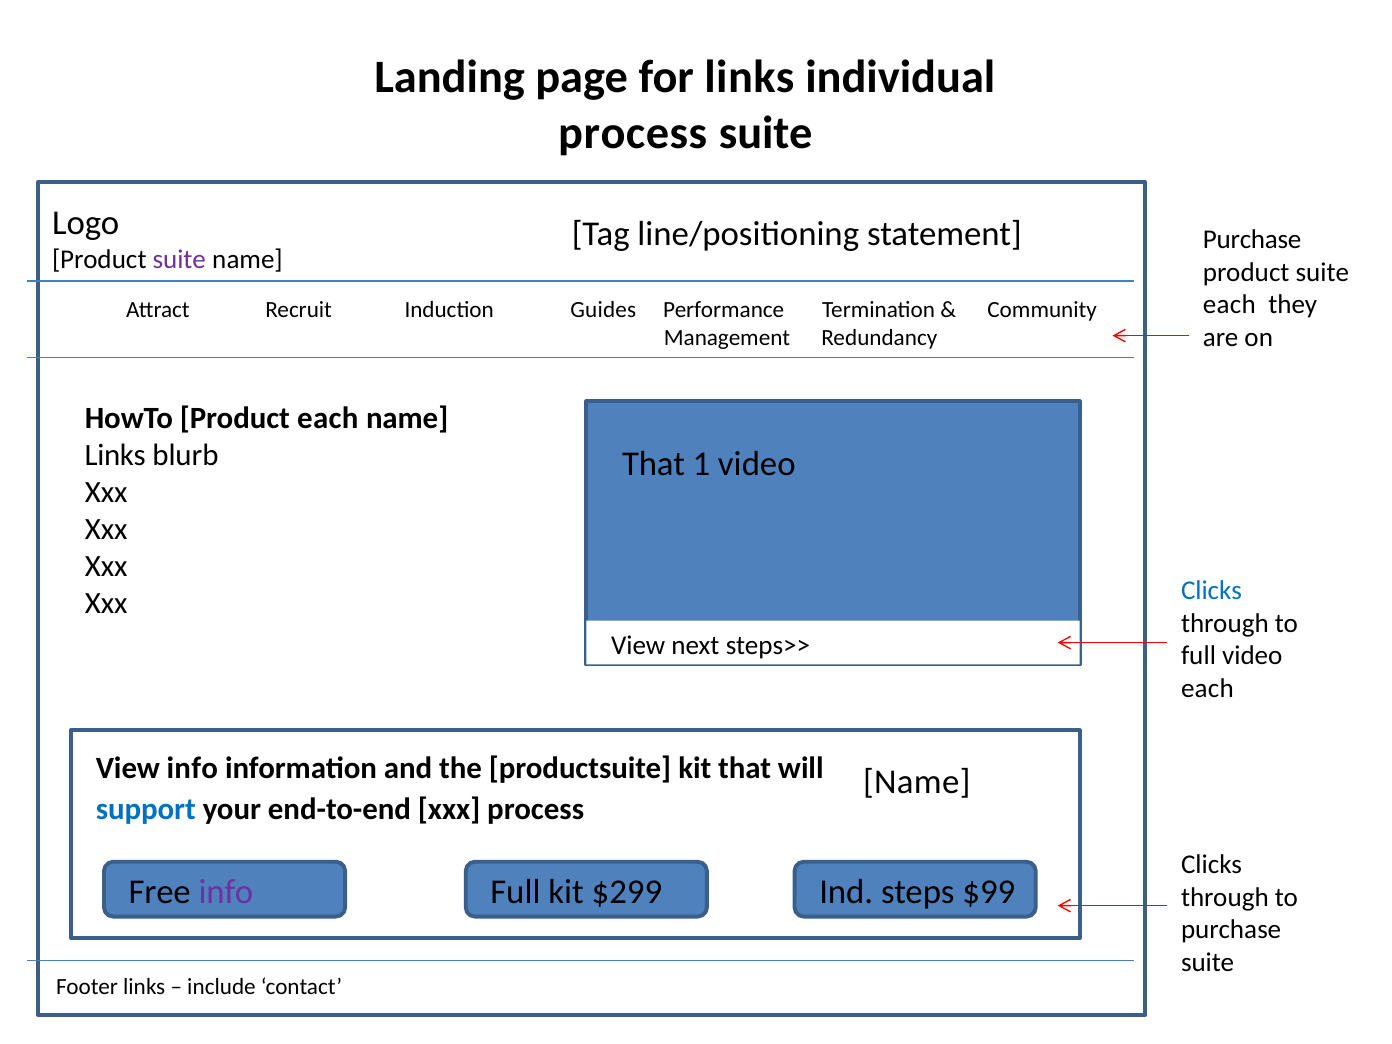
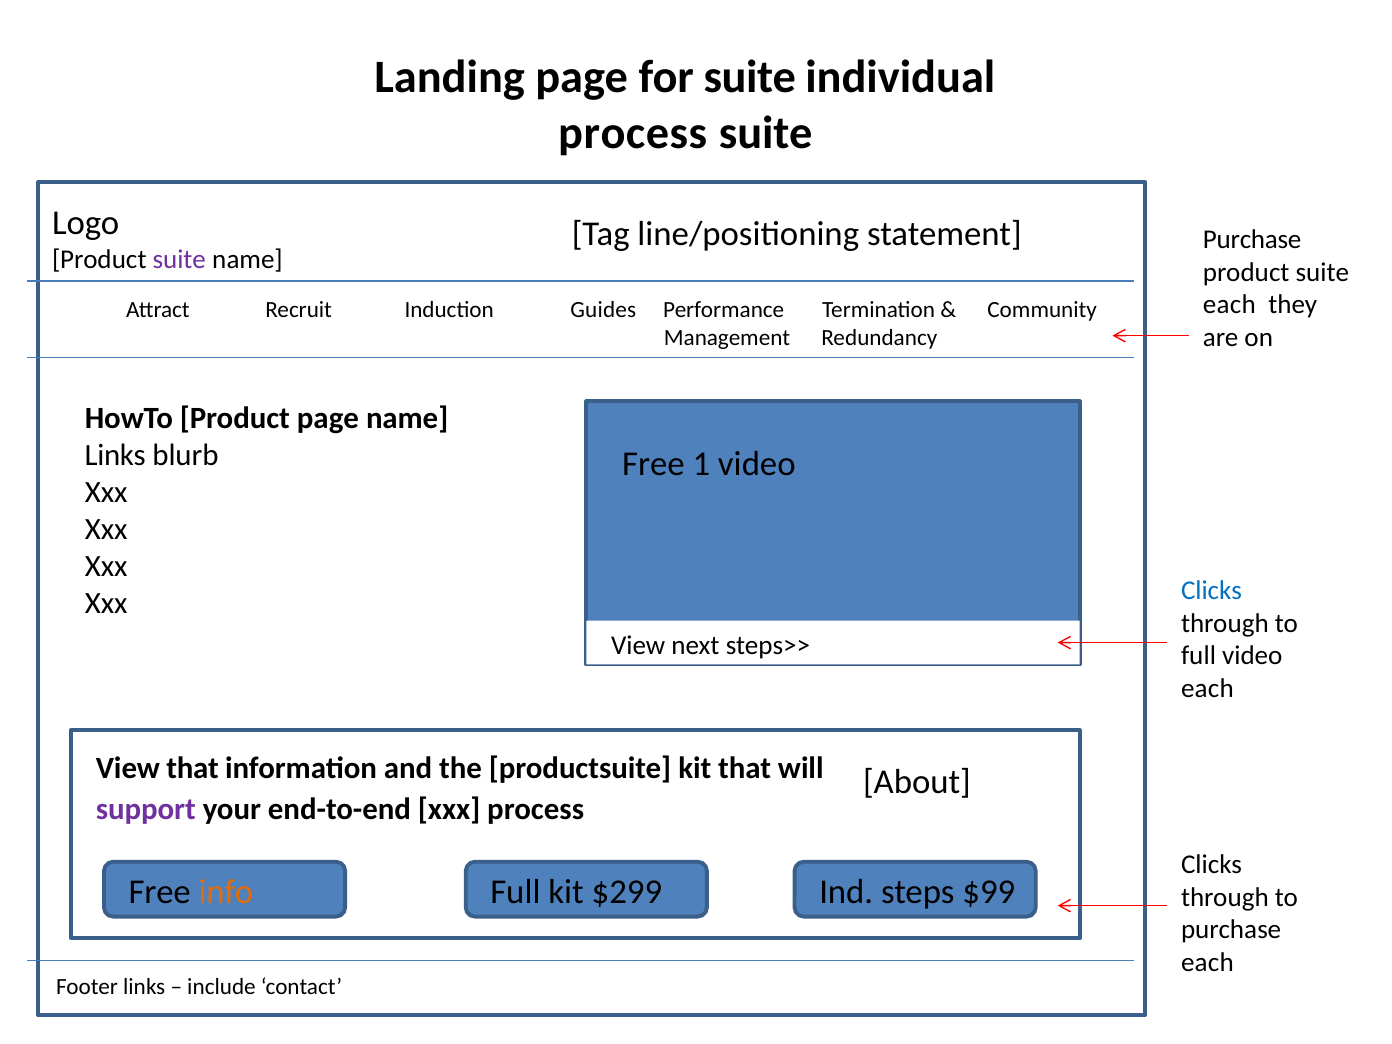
for links: links -> suite
Product each: each -> page
That at (654, 464): That -> Free
View info: info -> that
Name at (917, 782): Name -> About
support colour: blue -> purple
info at (226, 892) colour: purple -> orange
suite at (1208, 962): suite -> each
